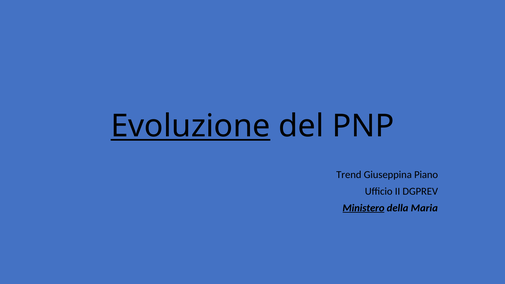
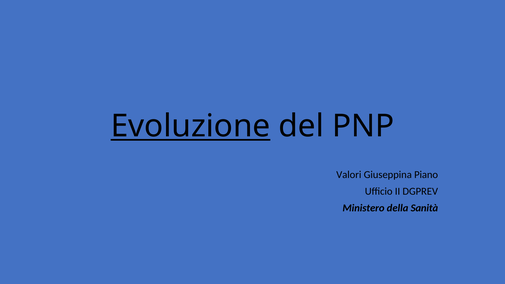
Trend: Trend -> Valori
Ministero underline: present -> none
Maria: Maria -> Sanità
